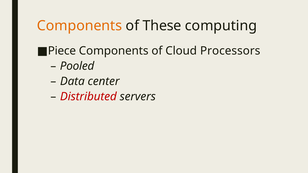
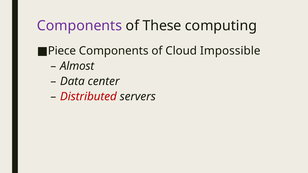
Components at (80, 26) colour: orange -> purple
Processors: Processors -> Impossible
Pooled: Pooled -> Almost
